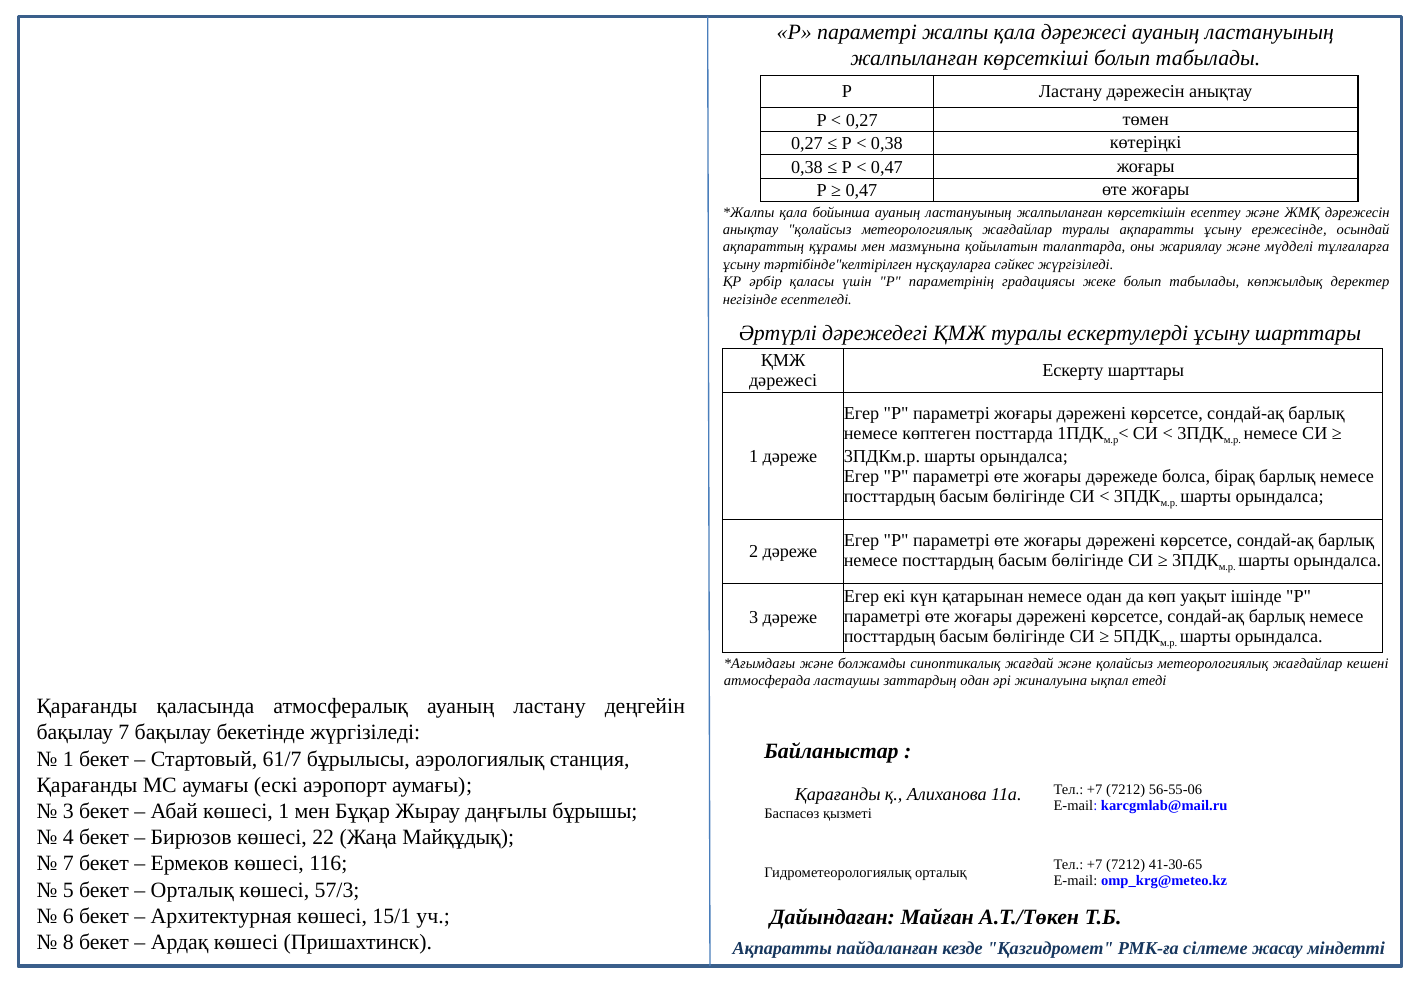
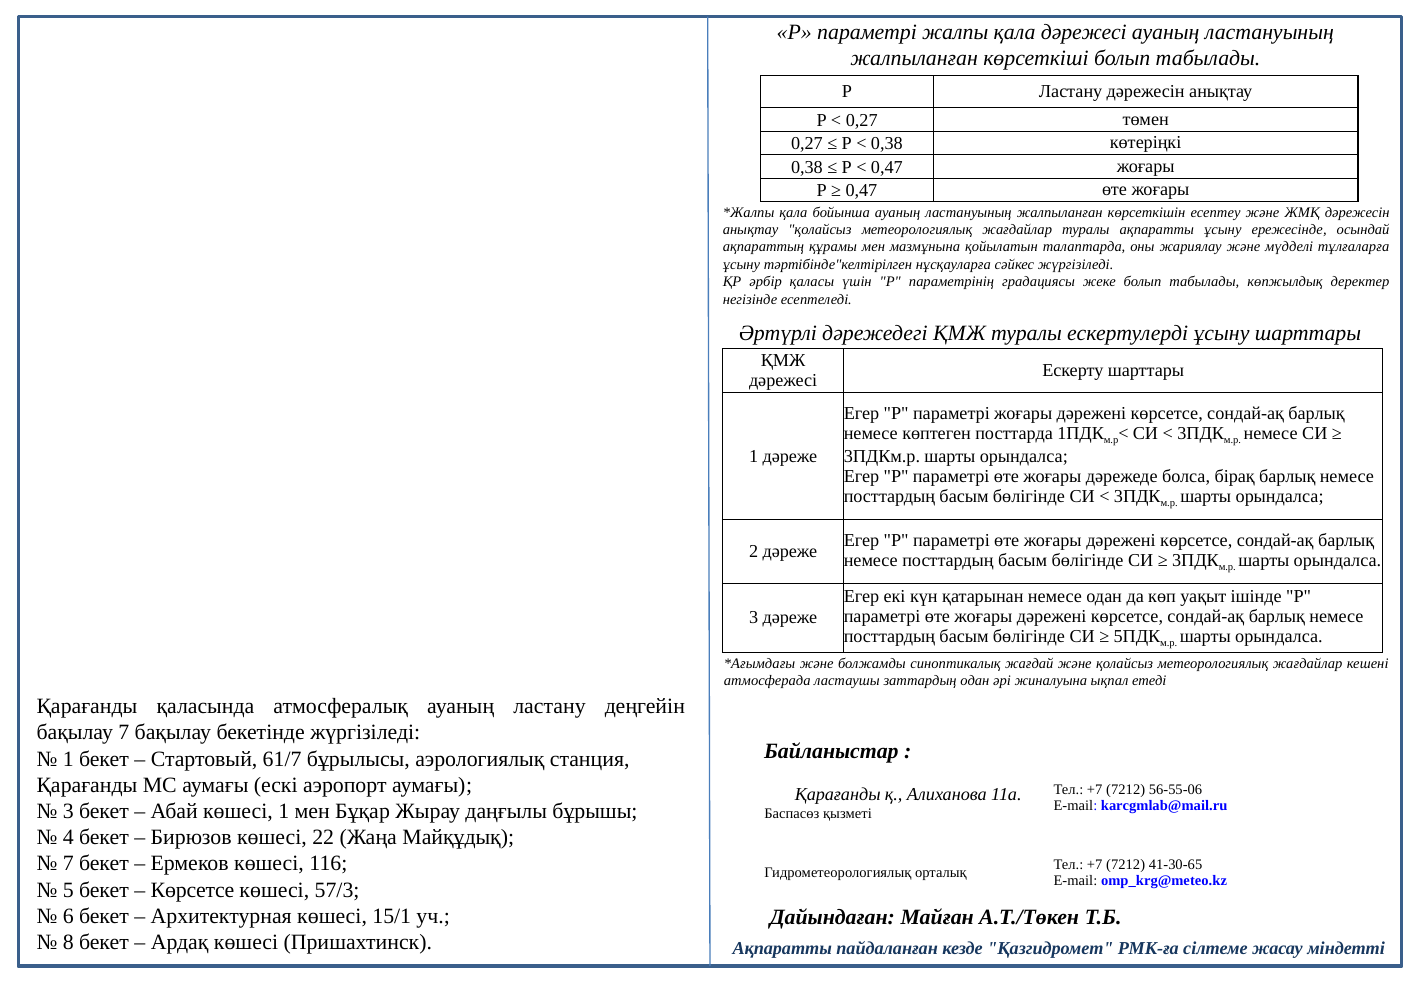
Орталық at (192, 890): Орталық -> Көрсетсе
